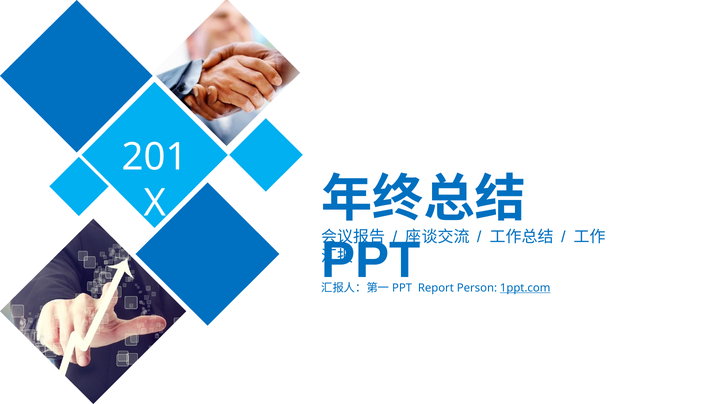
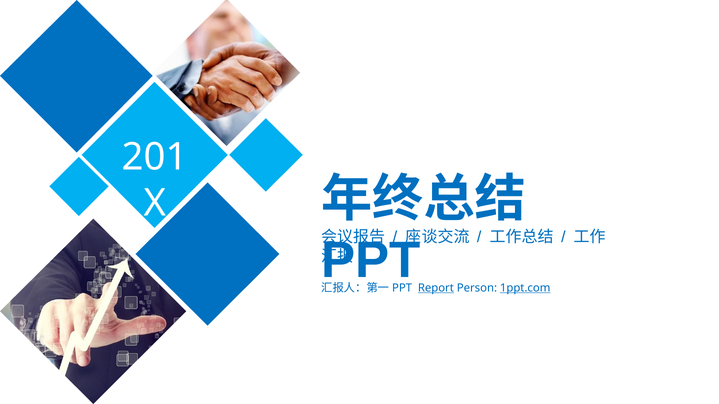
Report underline: none -> present
